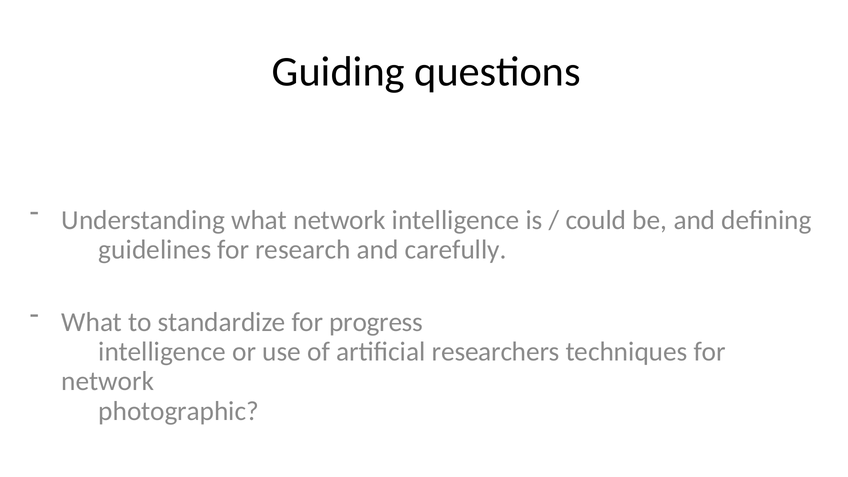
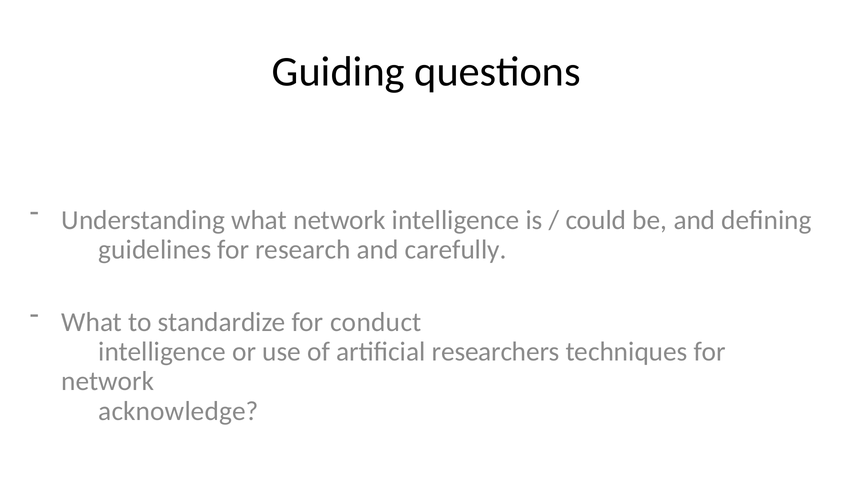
progress: progress -> conduct
photographic: photographic -> acknowledge
